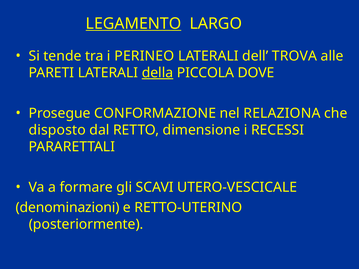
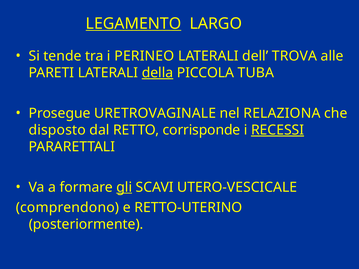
DOVE: DOVE -> TUBA
CONFORMAZIONE: CONFORMAZIONE -> URETROVAGINALE
dimensione: dimensione -> corrisponde
RECESSI underline: none -> present
gli underline: none -> present
denominazioni: denominazioni -> comprendono
